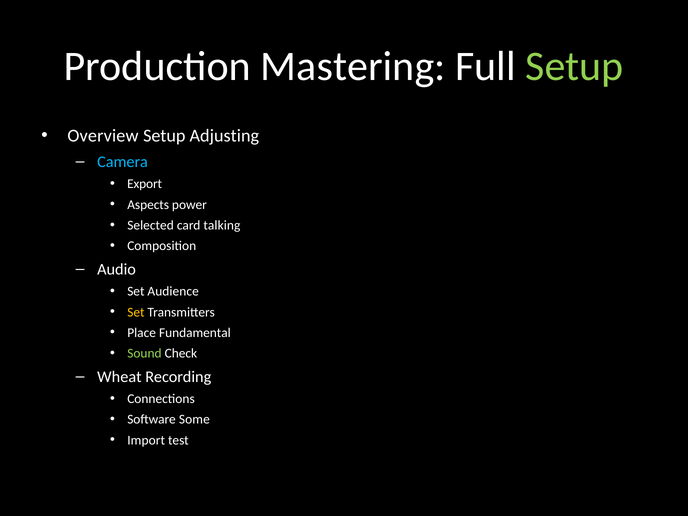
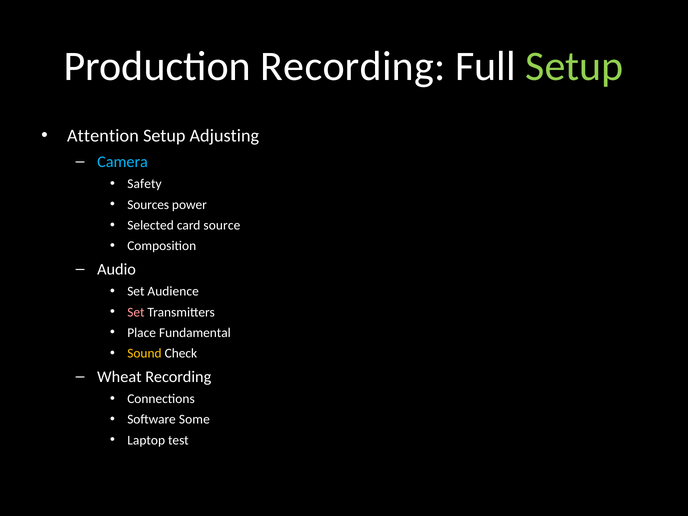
Production Mastering: Mastering -> Recording
Overview: Overview -> Attention
Export: Export -> Safety
Aspects: Aspects -> Sources
talking: talking -> source
Set at (136, 312) colour: yellow -> pink
Sound colour: light green -> yellow
Import: Import -> Laptop
